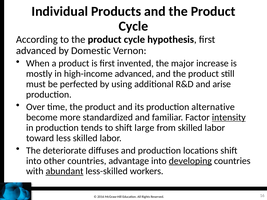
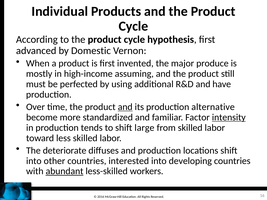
increase: increase -> produce
high-income advanced: advanced -> assuming
arise: arise -> have
and at (125, 107) underline: none -> present
advantage: advantage -> interested
developing underline: present -> none
